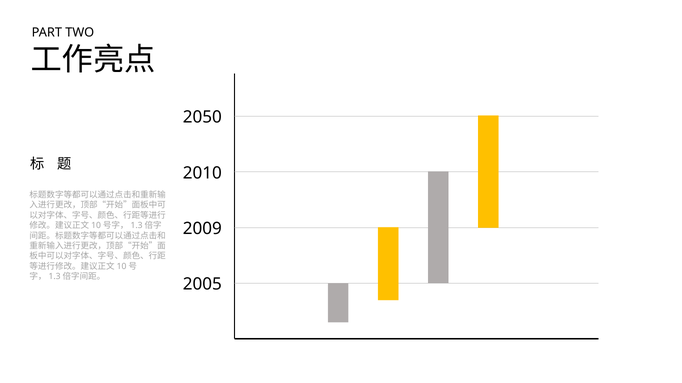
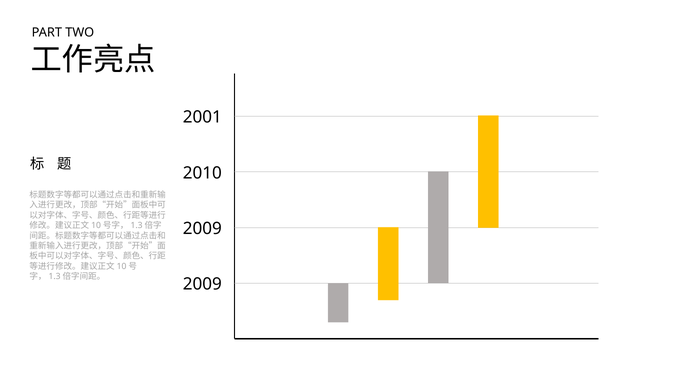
2050: 2050 -> 2001
2005 at (202, 285): 2005 -> 2009
